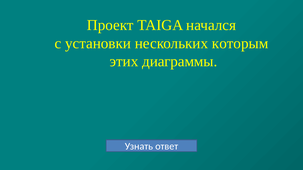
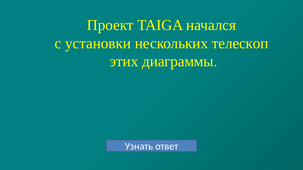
которым: которым -> телескоп
